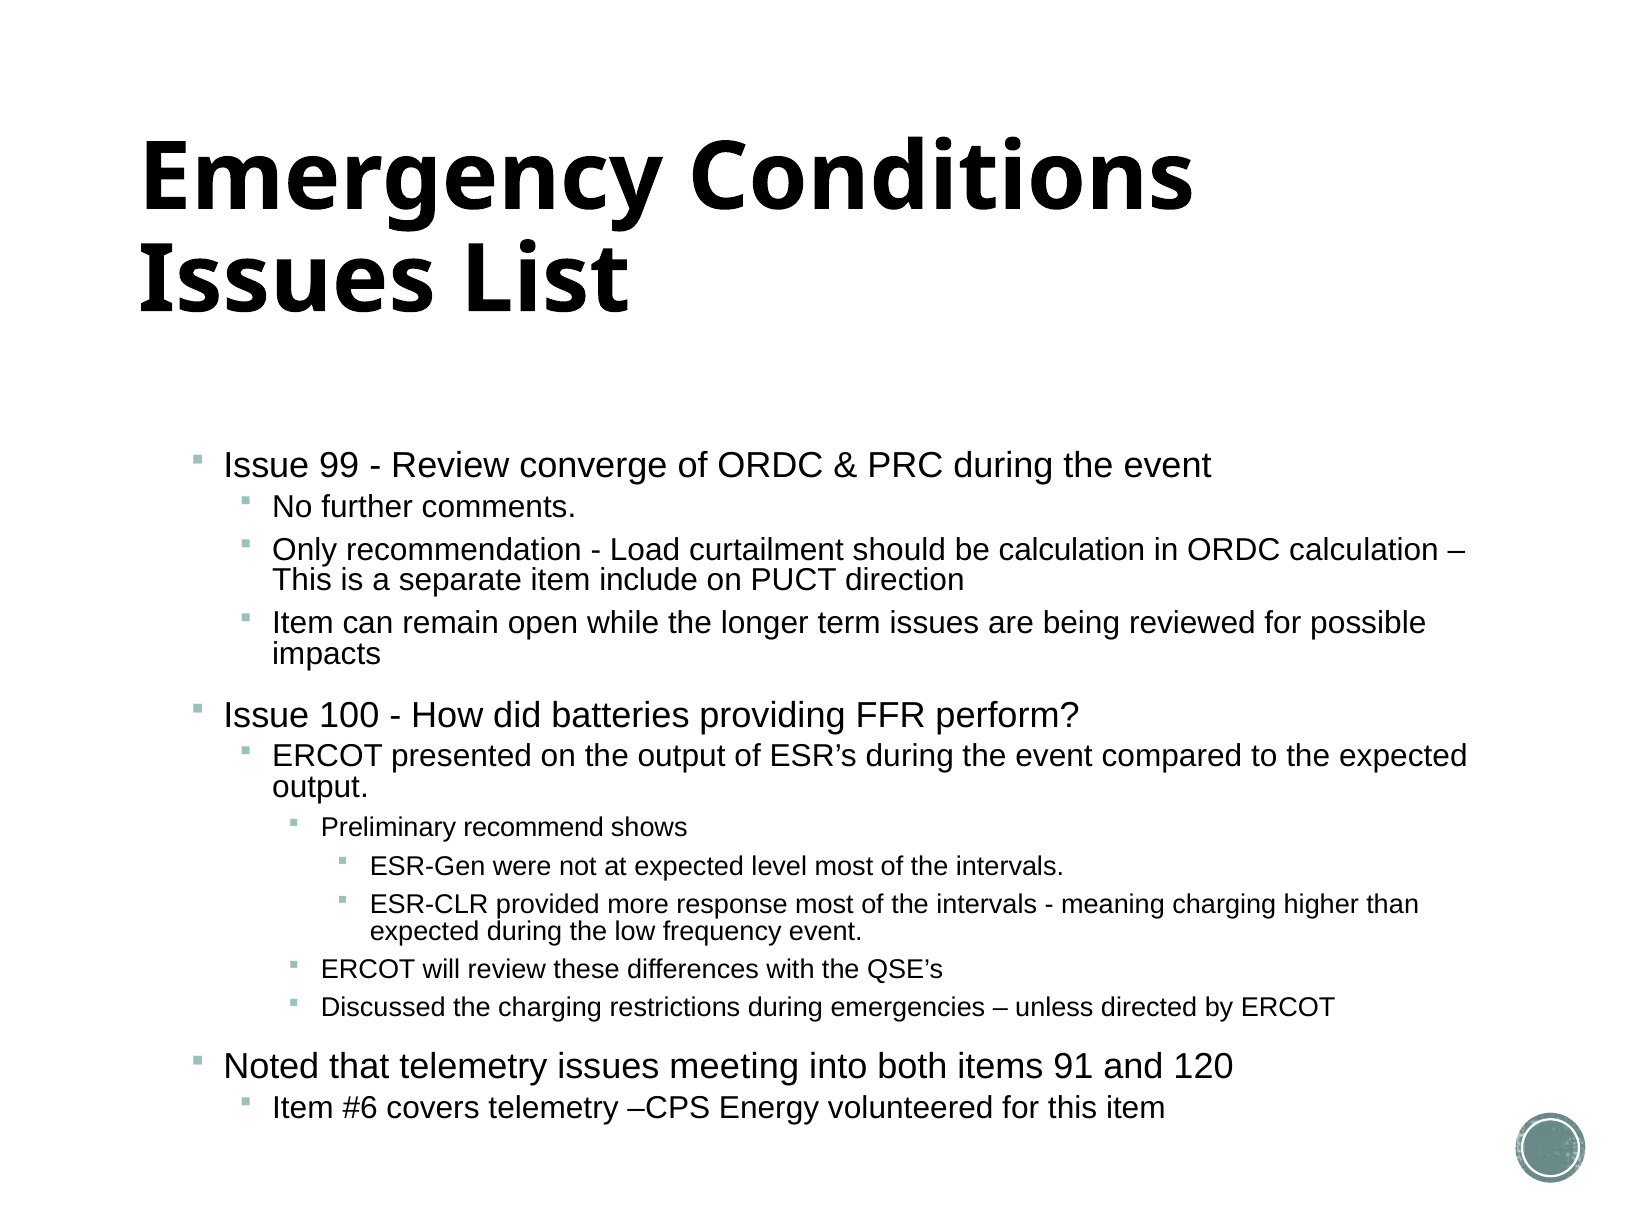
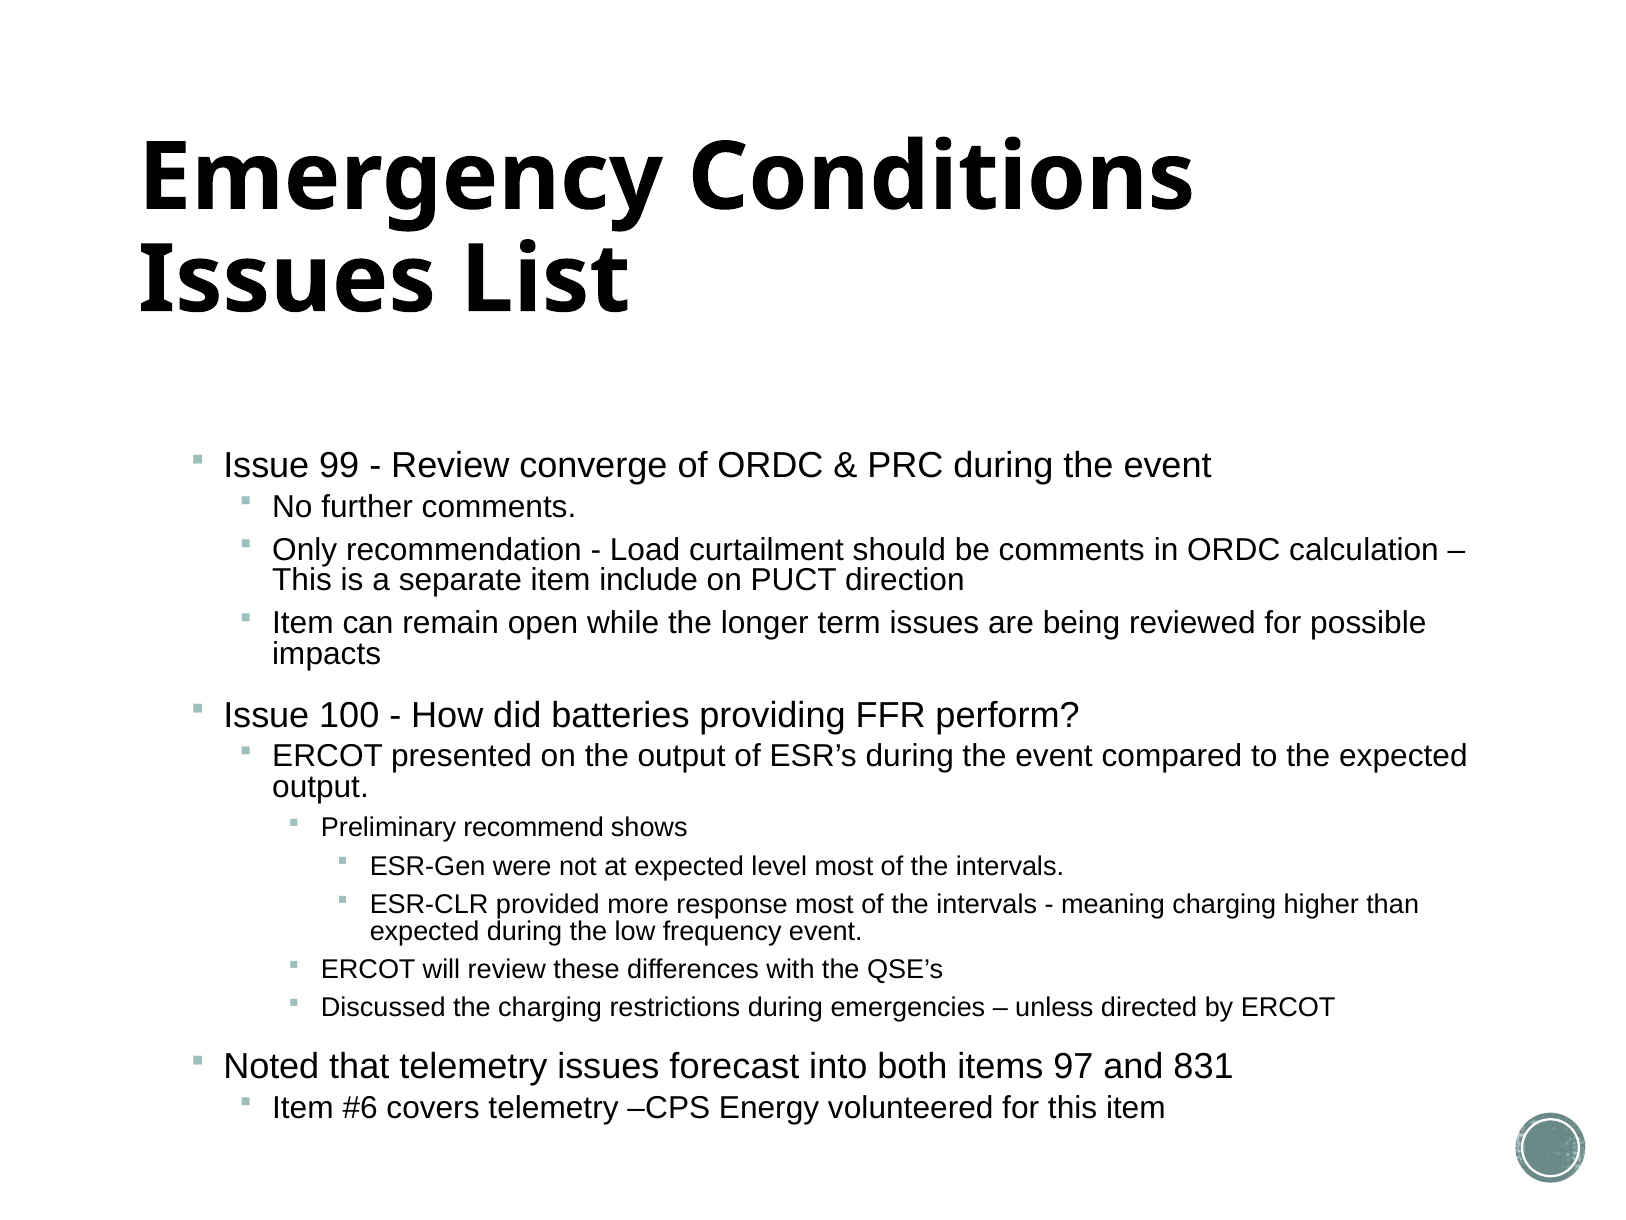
be calculation: calculation -> comments
meeting: meeting -> forecast
91: 91 -> 97
120: 120 -> 831
